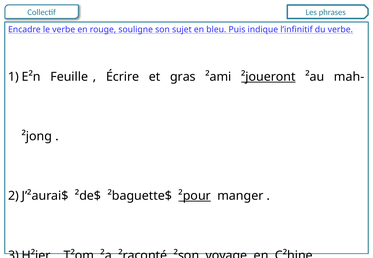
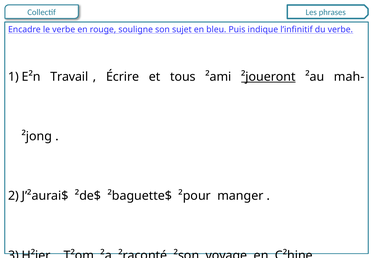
Feuille: Feuille -> Travail
gras: gras -> tous
²pour underline: present -> none
